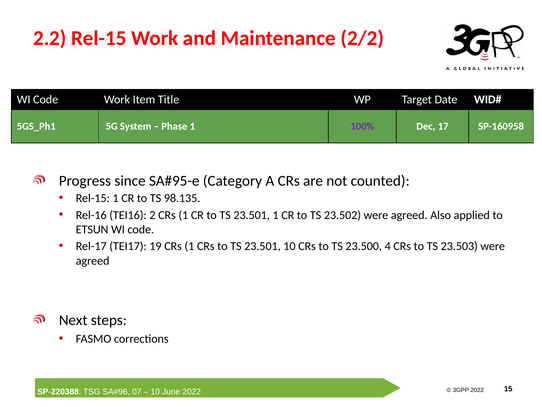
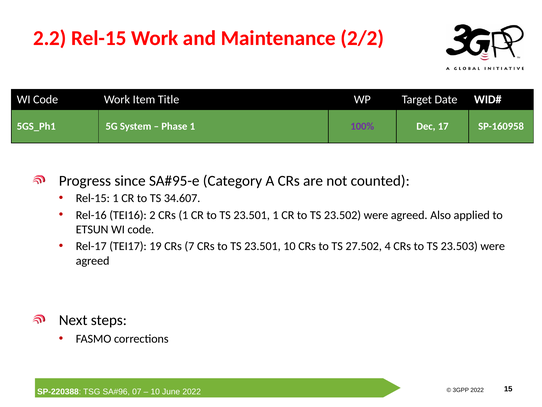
98.135: 98.135 -> 34.607
19 CRs 1: 1 -> 7
23.500: 23.500 -> 27.502
